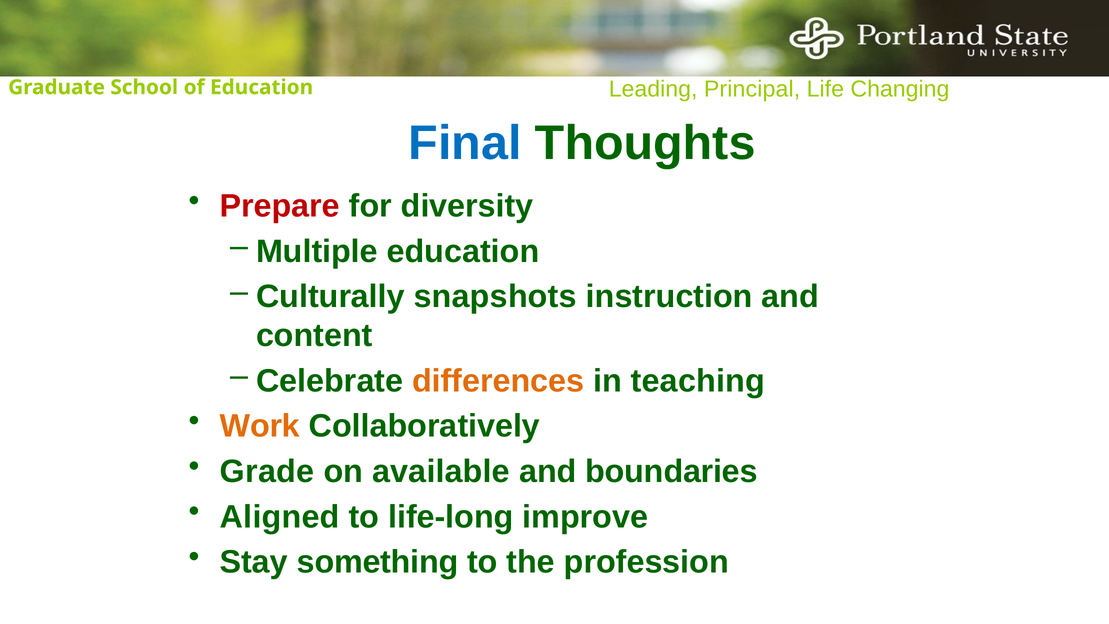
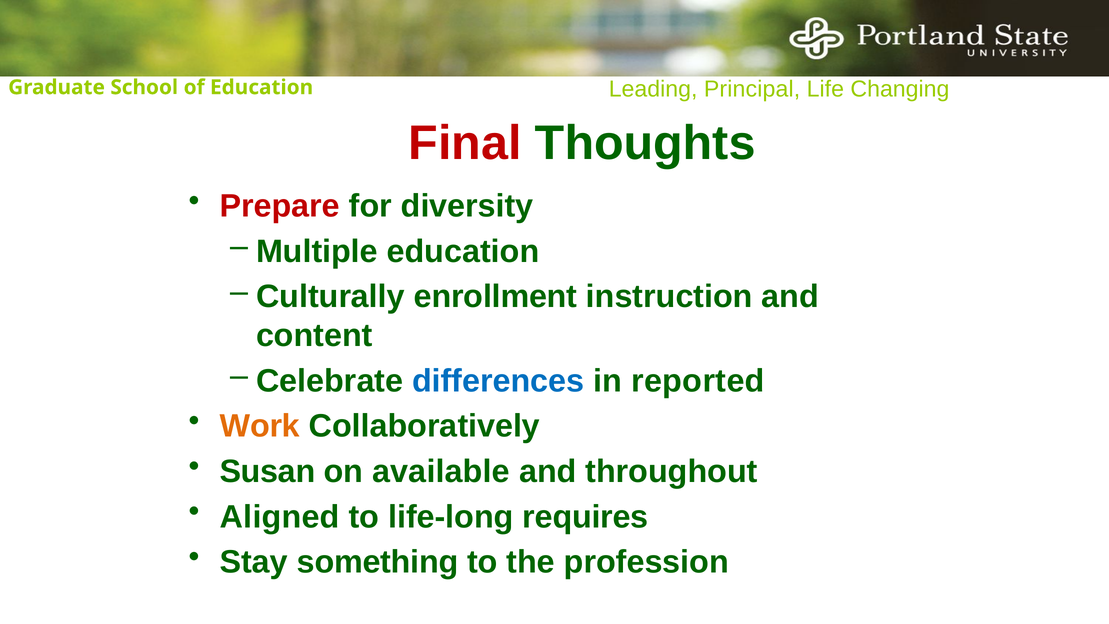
Final colour: blue -> red
snapshots: snapshots -> enrollment
differences colour: orange -> blue
teaching: teaching -> reported
Grade: Grade -> Susan
boundaries: boundaries -> throughout
improve: improve -> requires
